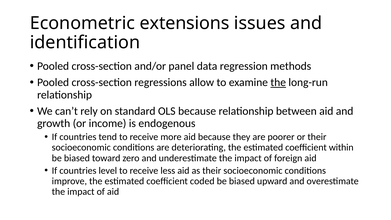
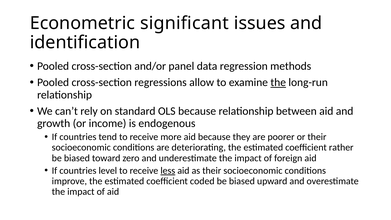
extensions: extensions -> significant
within: within -> rather
less underline: none -> present
